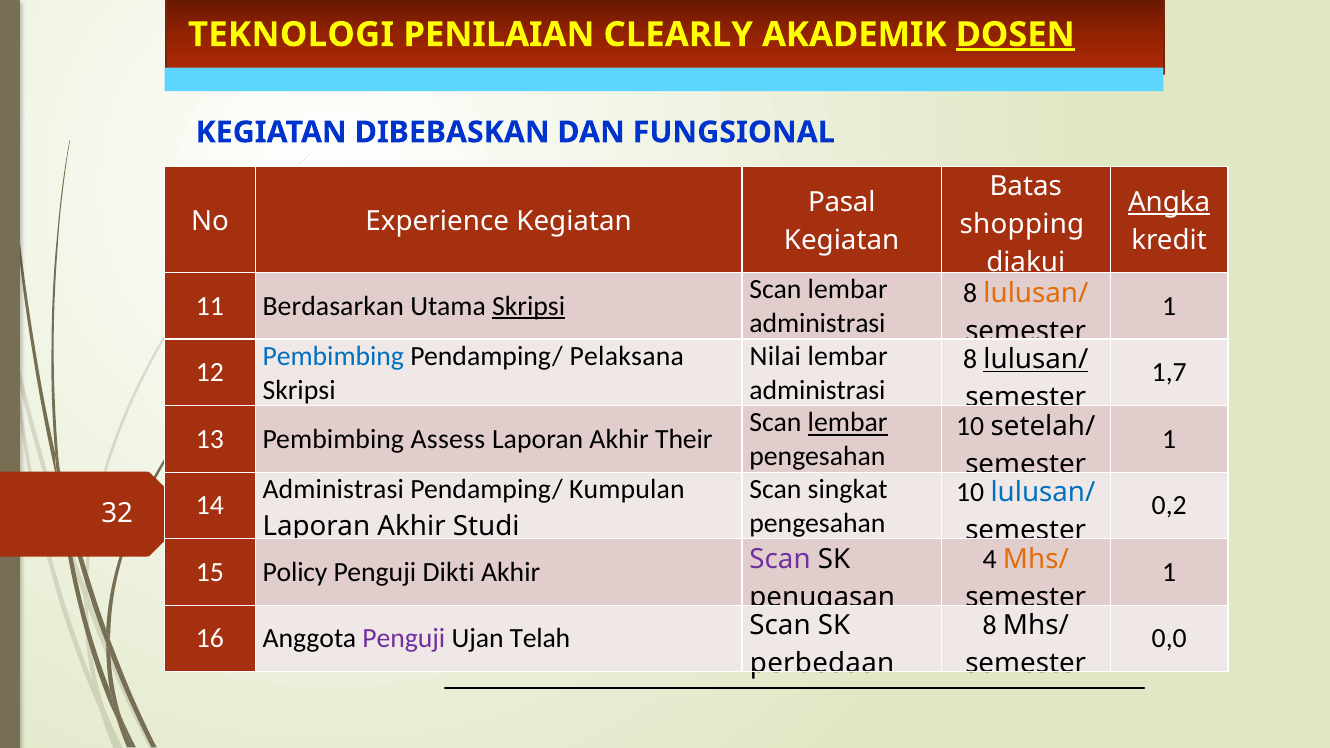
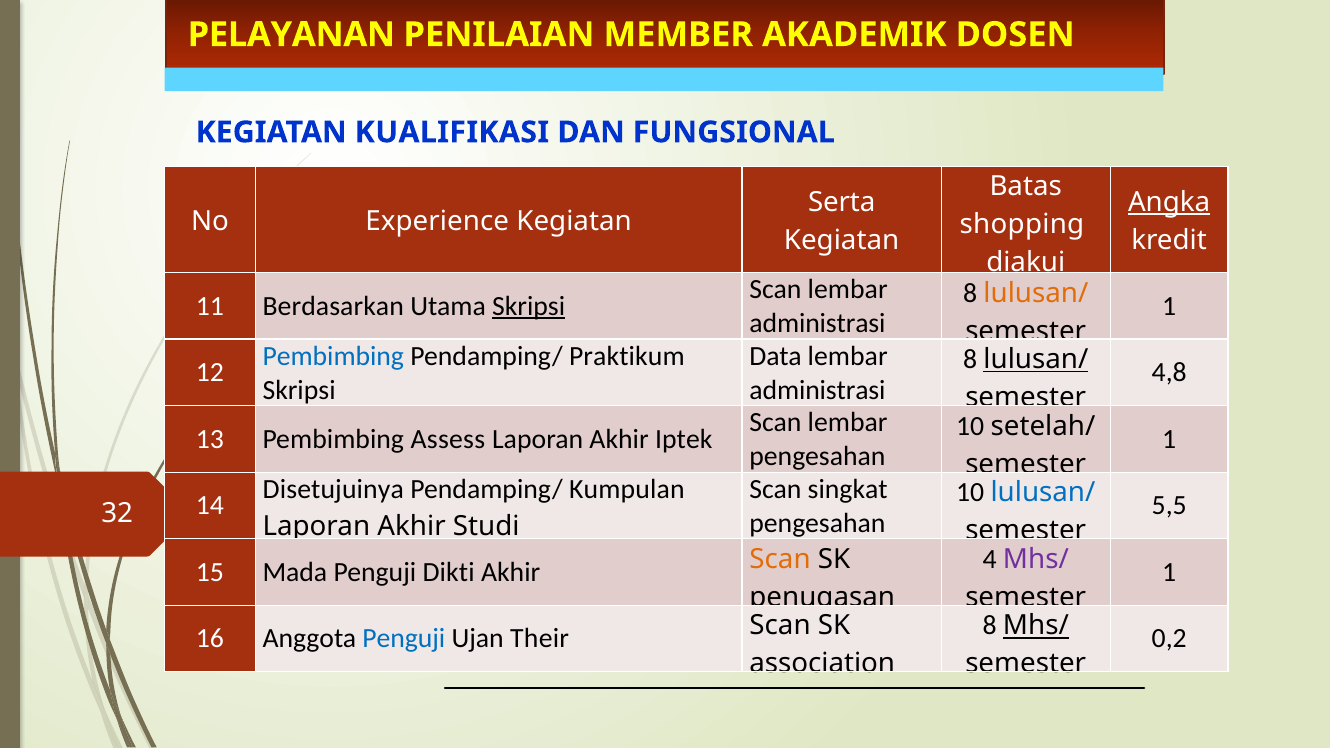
TEKNOLOGI: TEKNOLOGI -> PELAYANAN
CLEARLY: CLEARLY -> MEMBER
DOSEN underline: present -> none
DIBEBASKAN: DIBEBASKAN -> KUALIFIKASI
Pasal: Pasal -> Serta
Pelaksana: Pelaksana -> Praktikum
Nilai: Nilai -> Data
1,7: 1,7 -> 4,8
lembar at (848, 423) underline: present -> none
Their: Their -> Iptek
Administrasi at (333, 489): Administrasi -> Disetujuinya
0,2: 0,2 -> 5,5
Mhs/ at (1036, 559) colour: orange -> purple
Policy: Policy -> Mada
Scan at (780, 559) colour: purple -> orange
Mhs/ at (1036, 626) underline: none -> present
Penguji at (404, 639) colour: purple -> blue
Telah: Telah -> Their
0,0: 0,0 -> 0,2
perbedaan: perbedaan -> association
